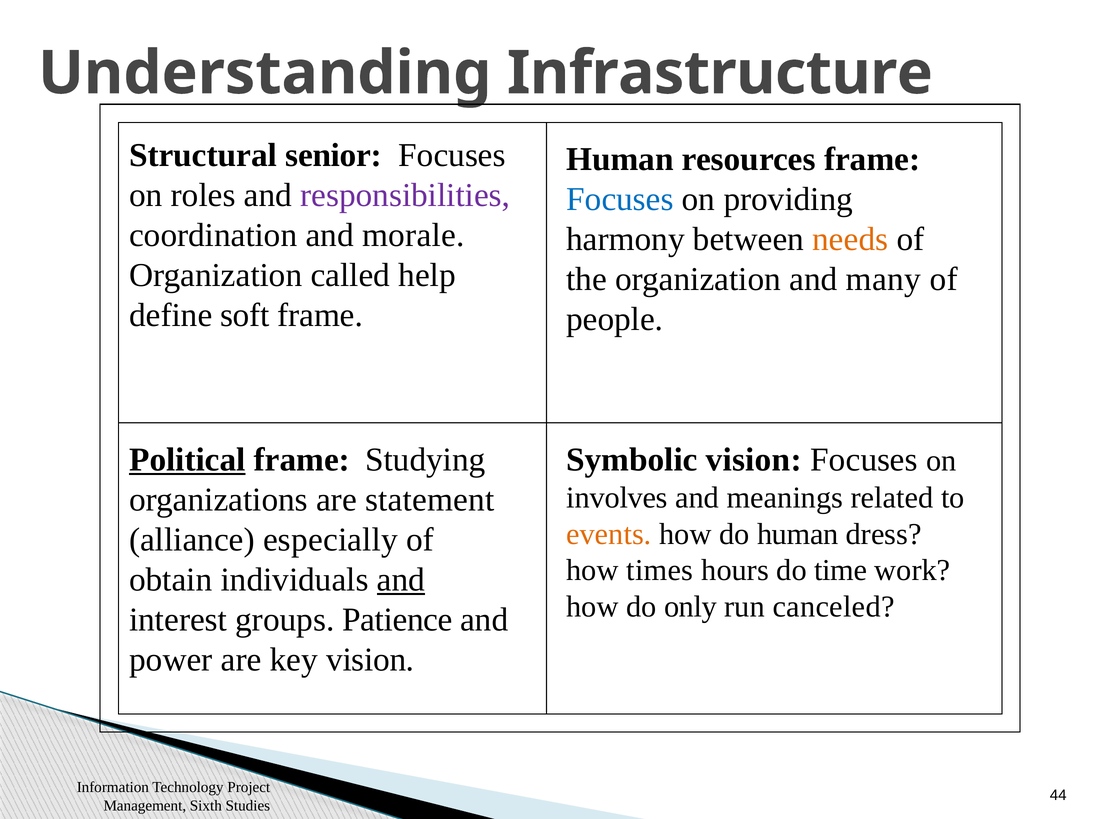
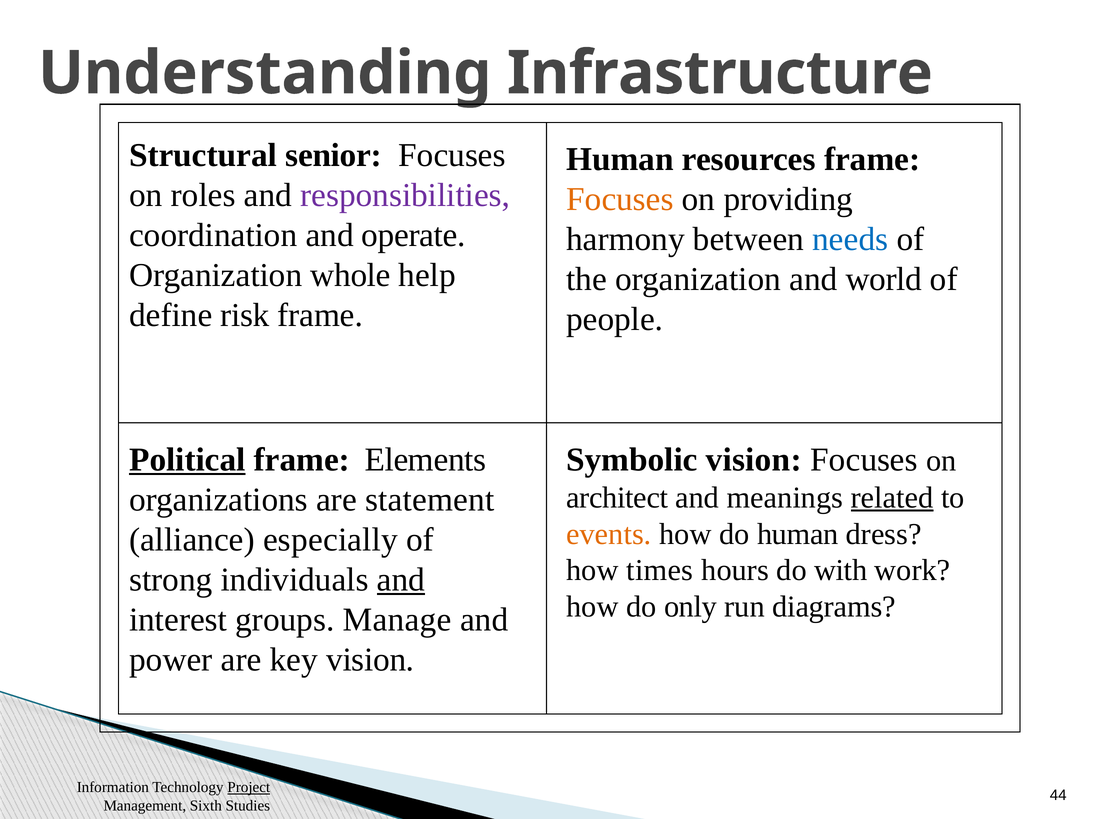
Focuses at (620, 199) colour: blue -> orange
morale: morale -> operate
needs colour: orange -> blue
called: called -> whole
many: many -> world
soft: soft -> risk
Studying: Studying -> Elements
involves: involves -> architect
related underline: none -> present
time: time -> with
obtain: obtain -> strong
canceled: canceled -> diagrams
Patience: Patience -> Manage
Project underline: none -> present
